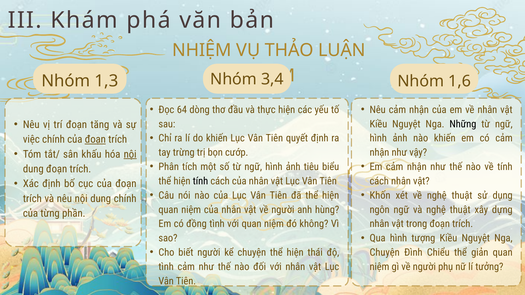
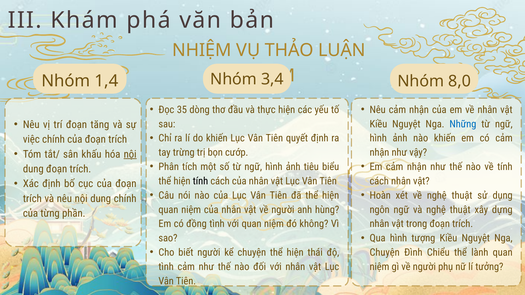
1,3: 1,3 -> 1,4
1,6: 1,6 -> 8,0
64: 64 -> 35
Những colour: black -> blue
đoạn at (95, 140) underline: present -> none
Khốn: Khốn -> Hoàn
giản: giản -> lành
